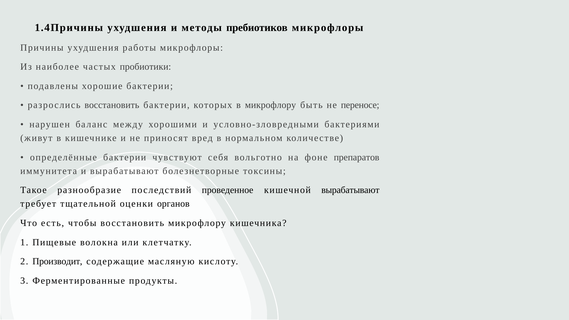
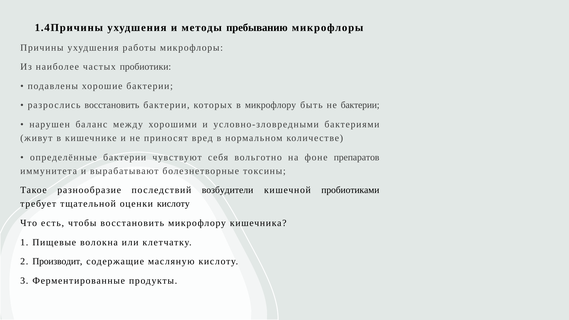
пребиотиков: пребиотиков -> пребыванию
не переносе: переносе -> бактерии
проведенное: проведенное -> возбудители
кишечной вырабатывают: вырабатывают -> пробиотиками
оценки органов: органов -> кислоту
